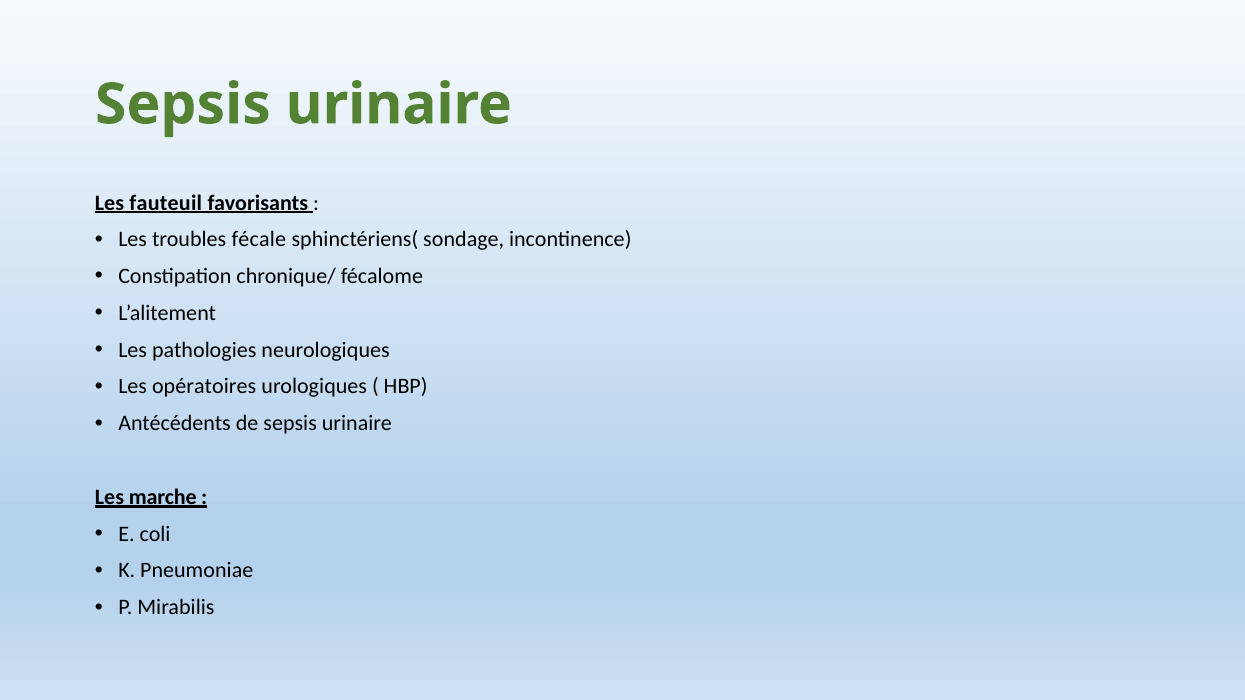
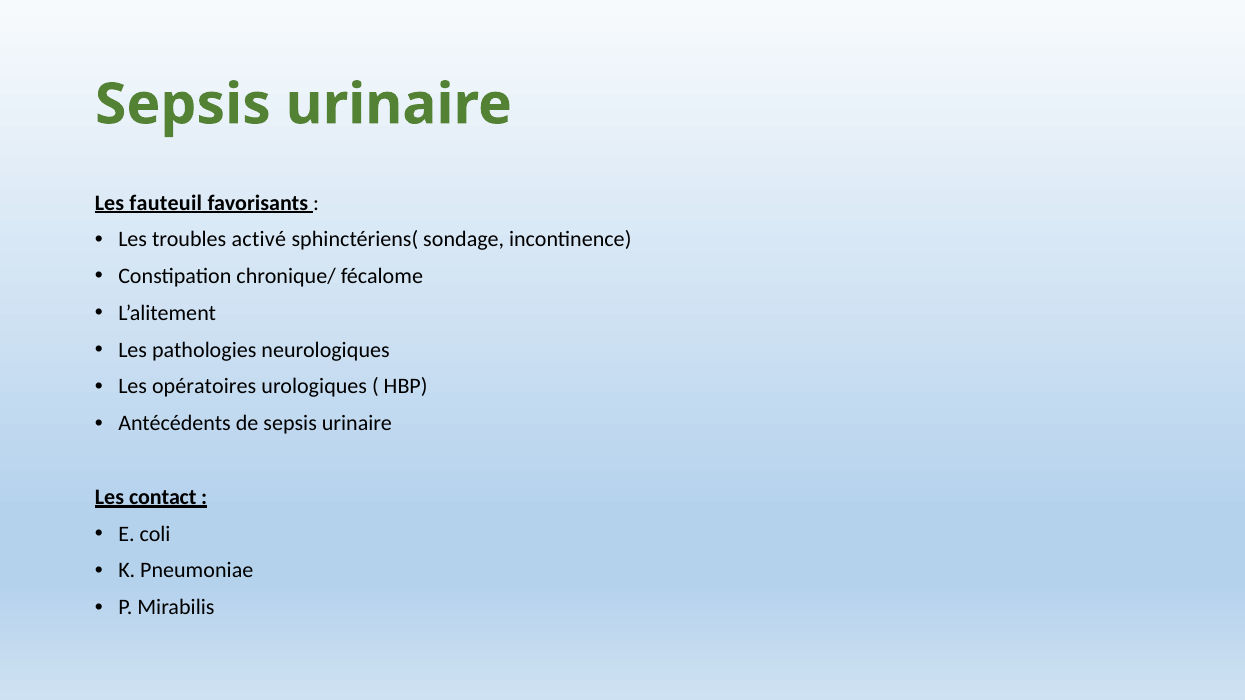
fécale: fécale -> activé
marche: marche -> contact
